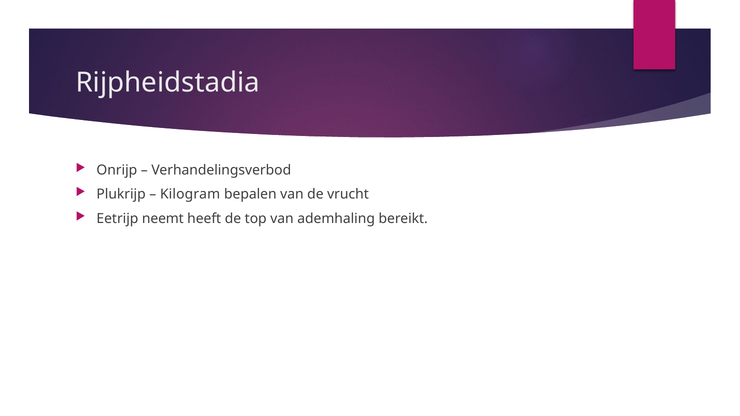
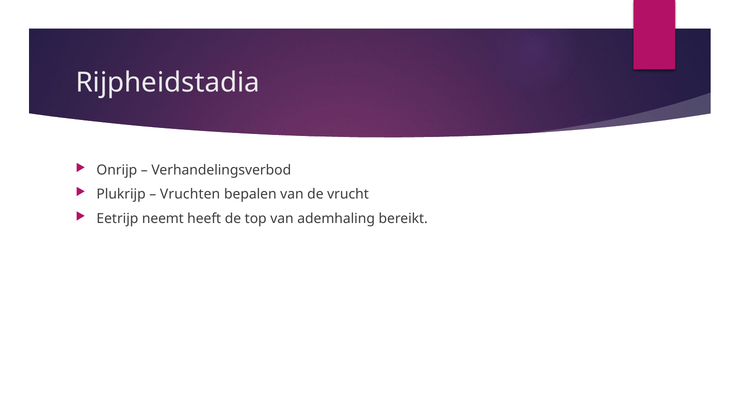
Kilogram: Kilogram -> Vruchten
